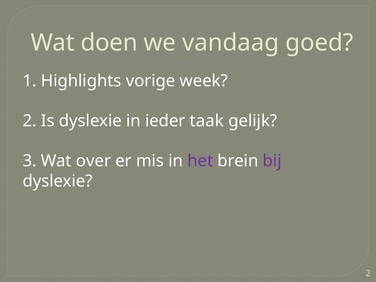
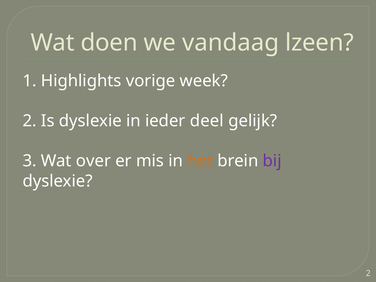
goed: goed -> lzeen
taak: taak -> deel
het colour: purple -> orange
